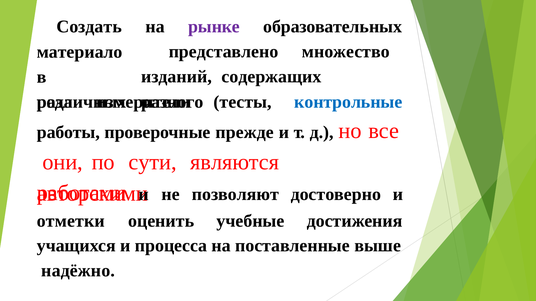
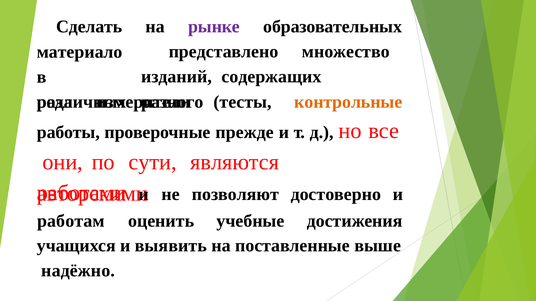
Создать: Создать -> Сделать
контрольные colour: blue -> orange
отметки: отметки -> работам
процесса: процесса -> выявить
